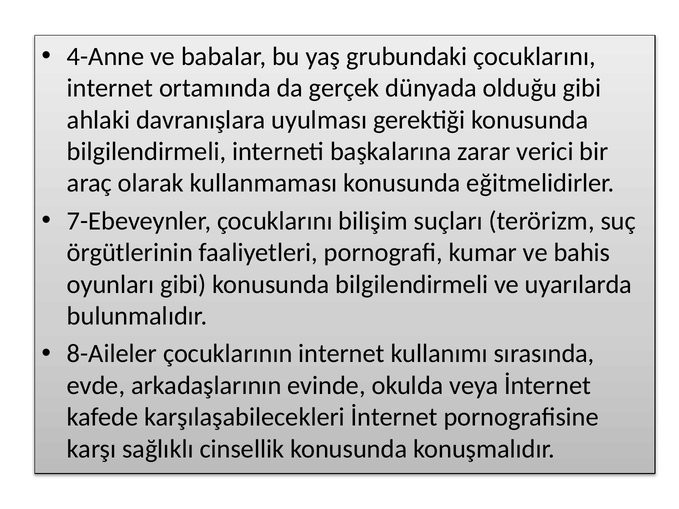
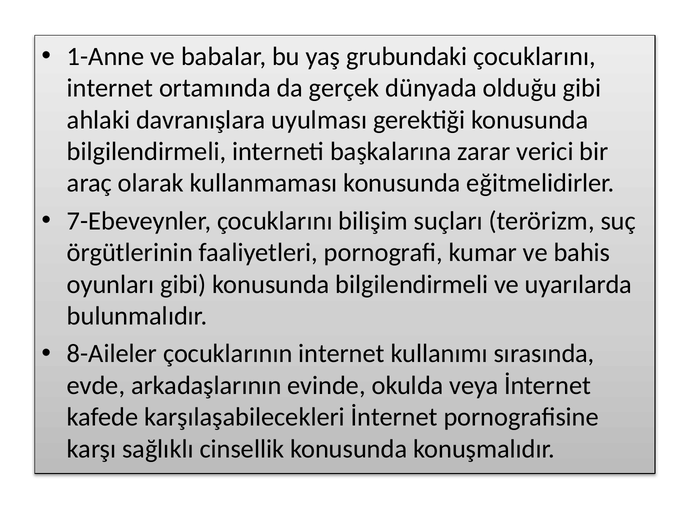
4-Anne: 4-Anne -> 1-Anne
